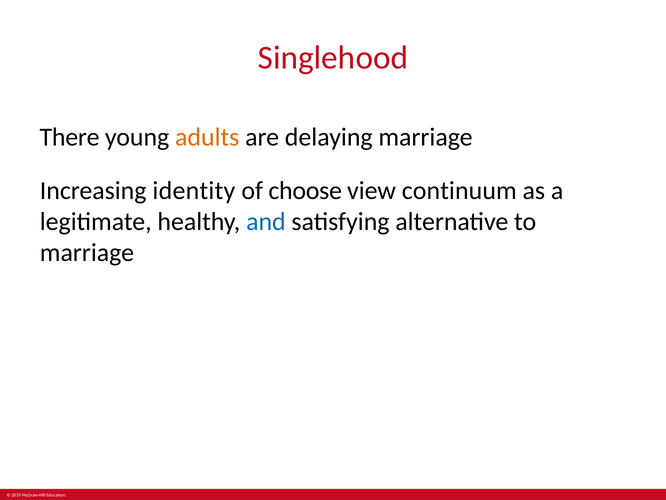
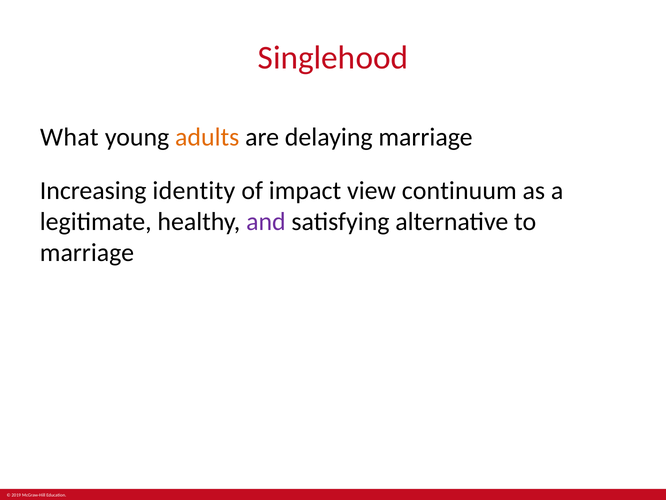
There: There -> What
choose: choose -> impact
and colour: blue -> purple
